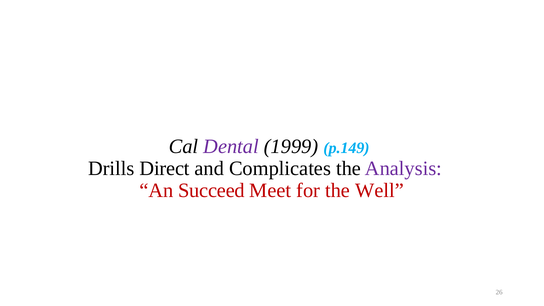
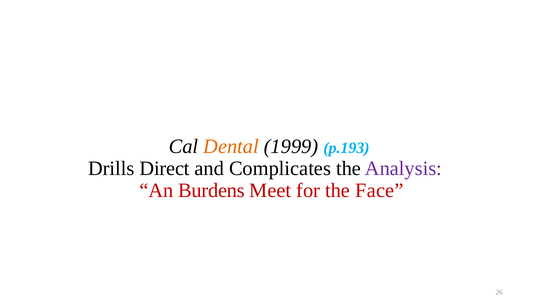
Dental colour: purple -> orange
p.149: p.149 -> p.193
Succeed: Succeed -> Burdens
Well: Well -> Face
